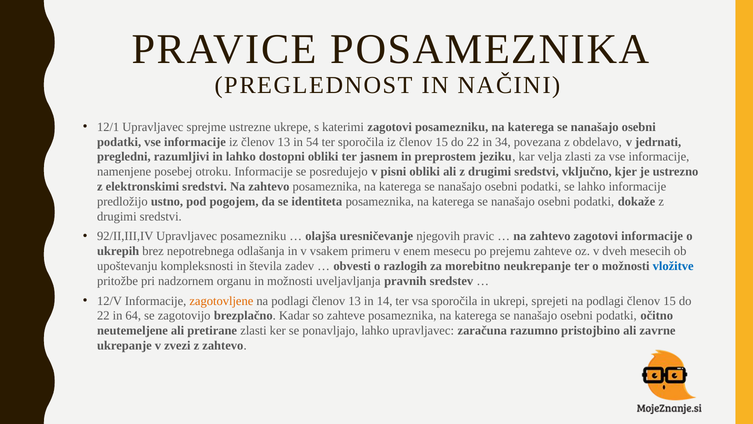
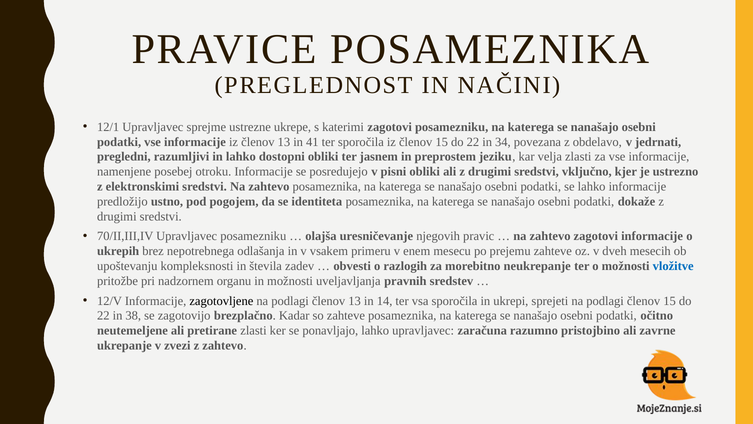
54: 54 -> 41
92/II,III,IV: 92/II,III,IV -> 70/II,III,IV
zagotovljene colour: orange -> black
64: 64 -> 38
